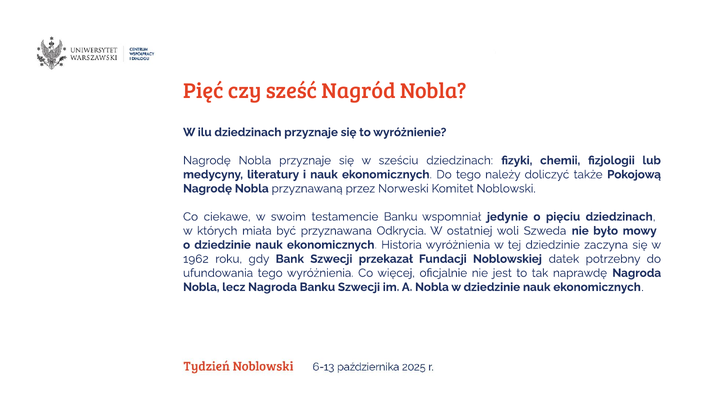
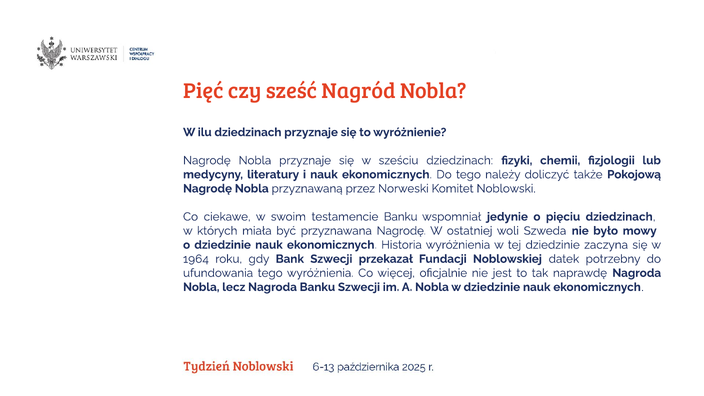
przyznawana Odkrycia: Odkrycia -> Nagrodę
1962: 1962 -> 1964
